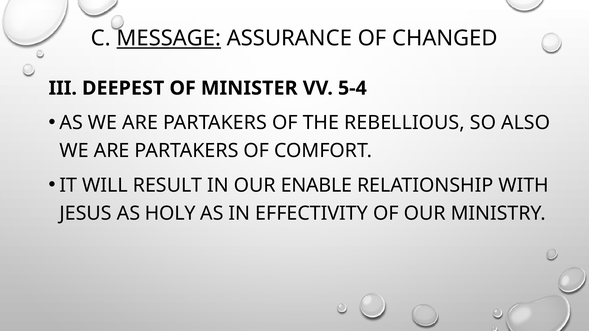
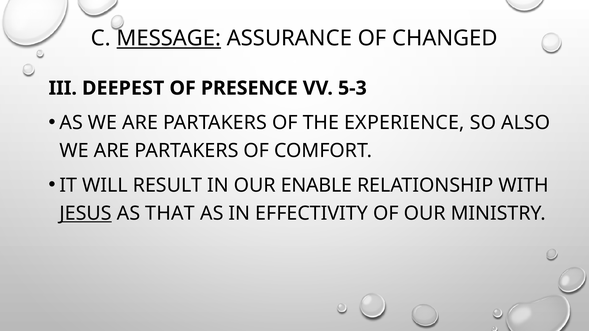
MINISTER: MINISTER -> PRESENCE
5-4: 5-4 -> 5-3
REBELLIOUS: REBELLIOUS -> EXPERIENCE
JESUS underline: none -> present
HOLY: HOLY -> THAT
